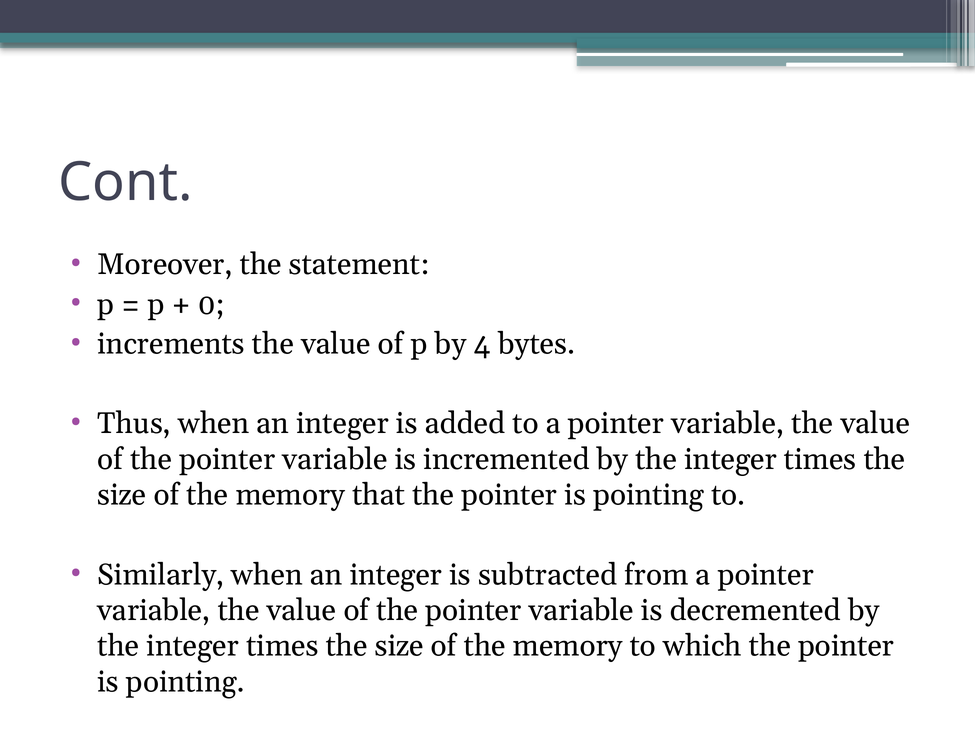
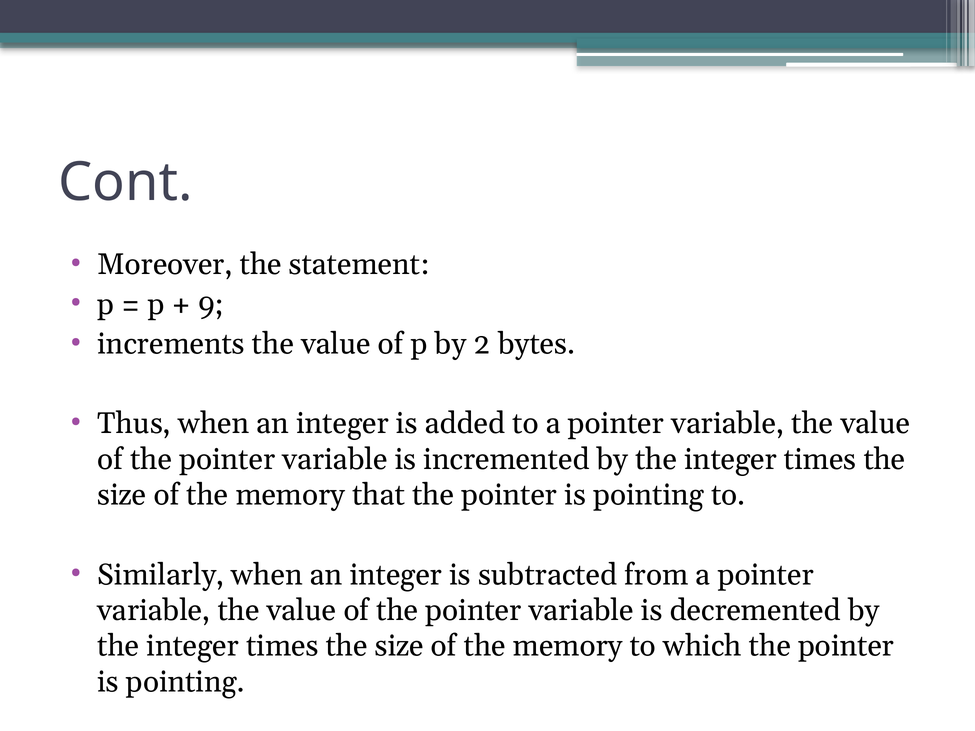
0: 0 -> 9
4: 4 -> 2
